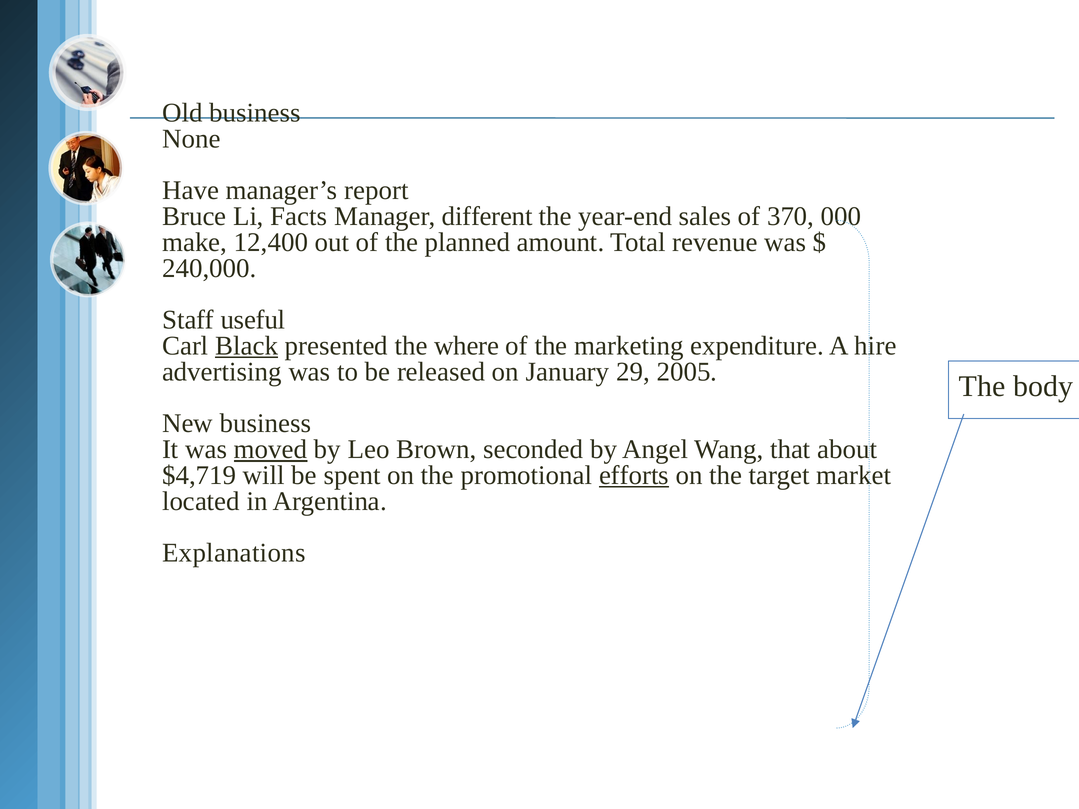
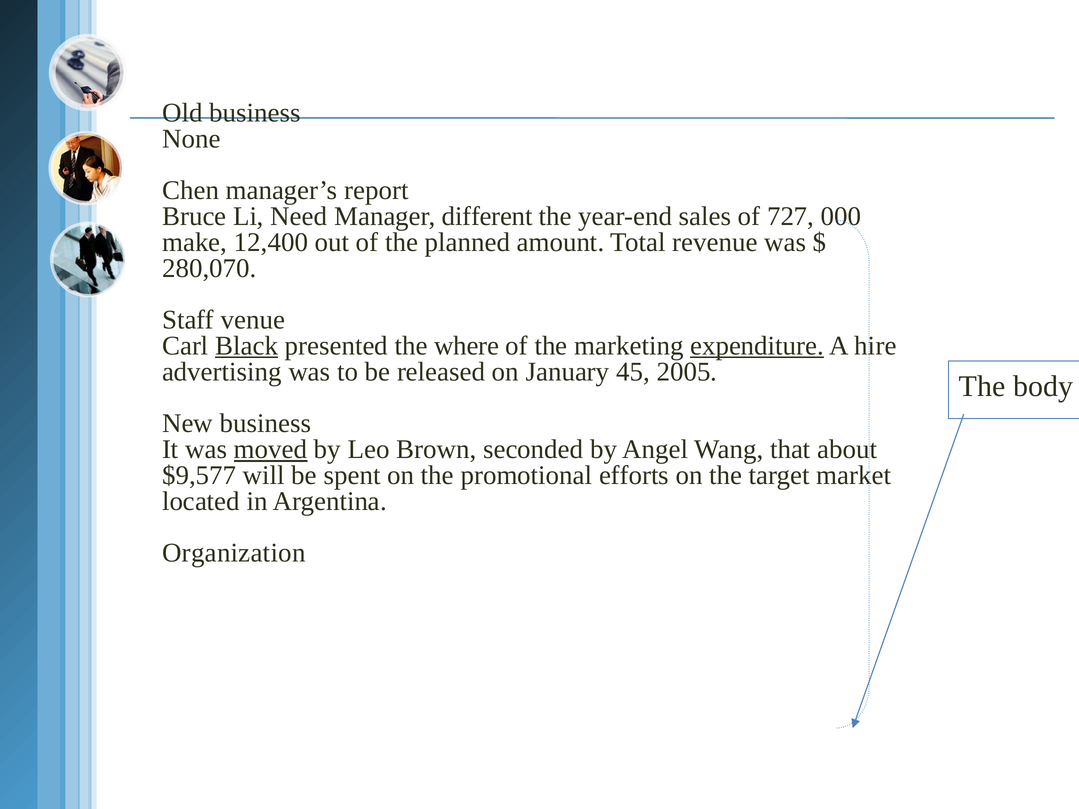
Have: Have -> Chen
Facts: Facts -> Need
370: 370 -> 727
240,000: 240,000 -> 280,070
useful: useful -> venue
expenditure underline: none -> present
29: 29 -> 45
$4,719: $4,719 -> $9,577
efforts underline: present -> none
Explanations: Explanations -> Organization
